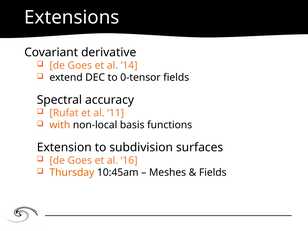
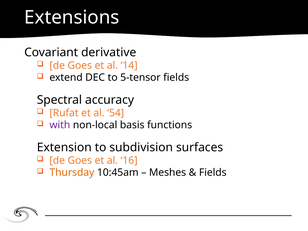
0-tensor: 0-tensor -> 5-tensor
11: 11 -> 54
with colour: orange -> purple
